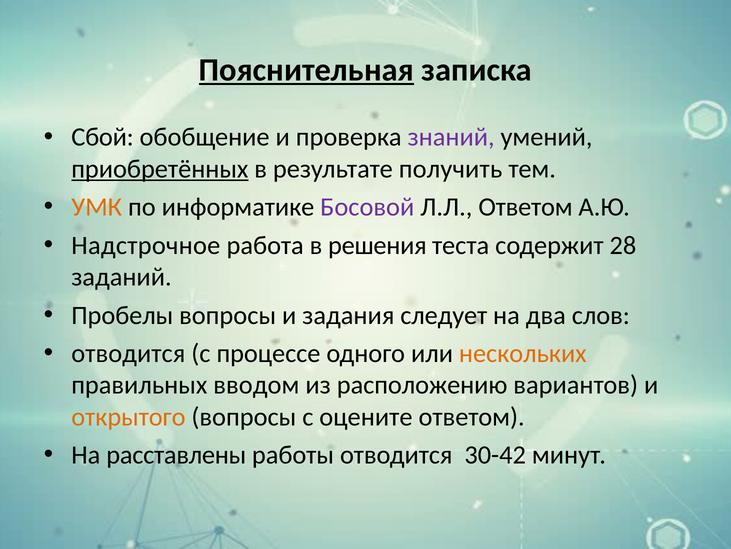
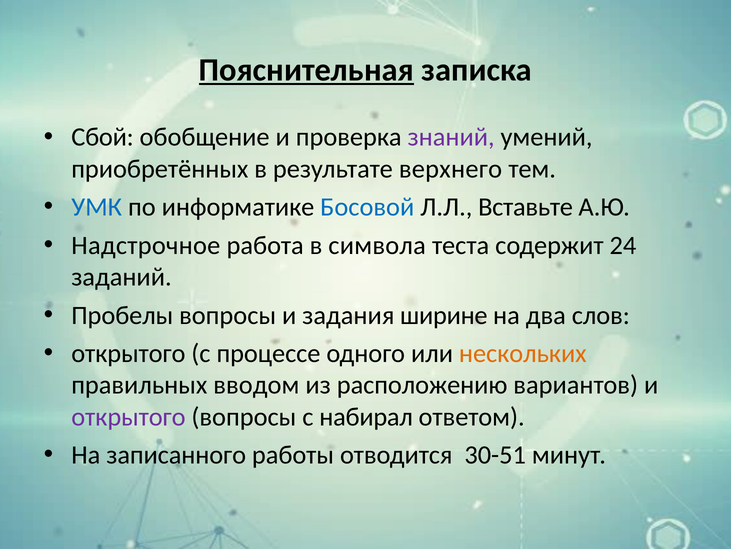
приобретённых underline: present -> none
получить: получить -> верхнего
УМК colour: orange -> blue
Босовой colour: purple -> blue
Л.Л Ответом: Ответом -> Вставьте
решения: решения -> символа
28: 28 -> 24
следует: следует -> ширине
отводится at (128, 353): отводится -> открытого
открытого at (128, 416) colour: orange -> purple
оцените: оцените -> набирал
расставлены: расставлены -> записанного
30-42: 30-42 -> 30-51
